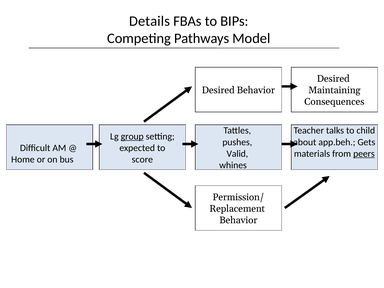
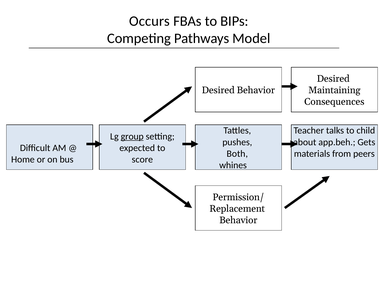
Details: Details -> Occurs
Valid: Valid -> Both
peers underline: present -> none
